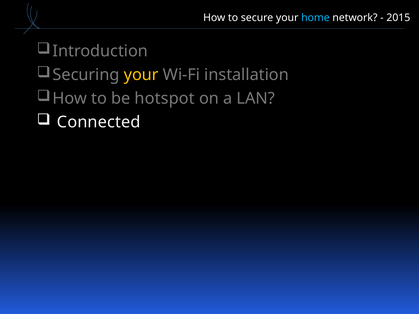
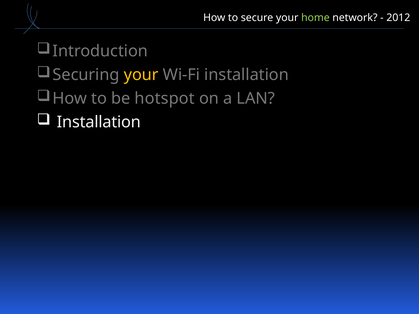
home colour: light blue -> light green
2015: 2015 -> 2012
Connected at (99, 122): Connected -> Installation
